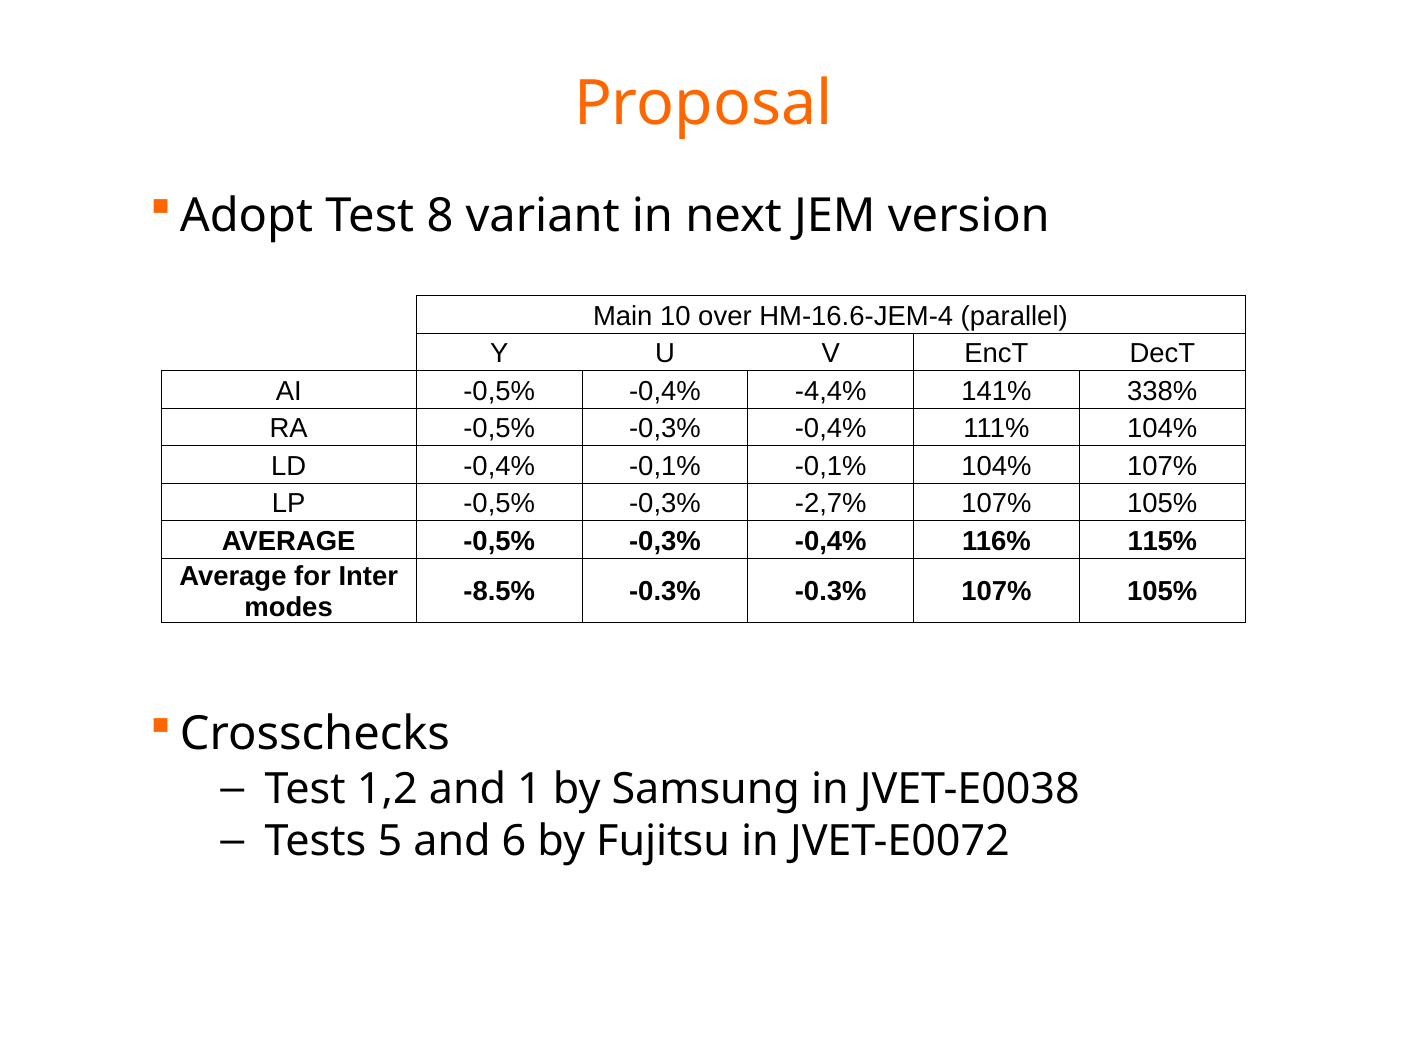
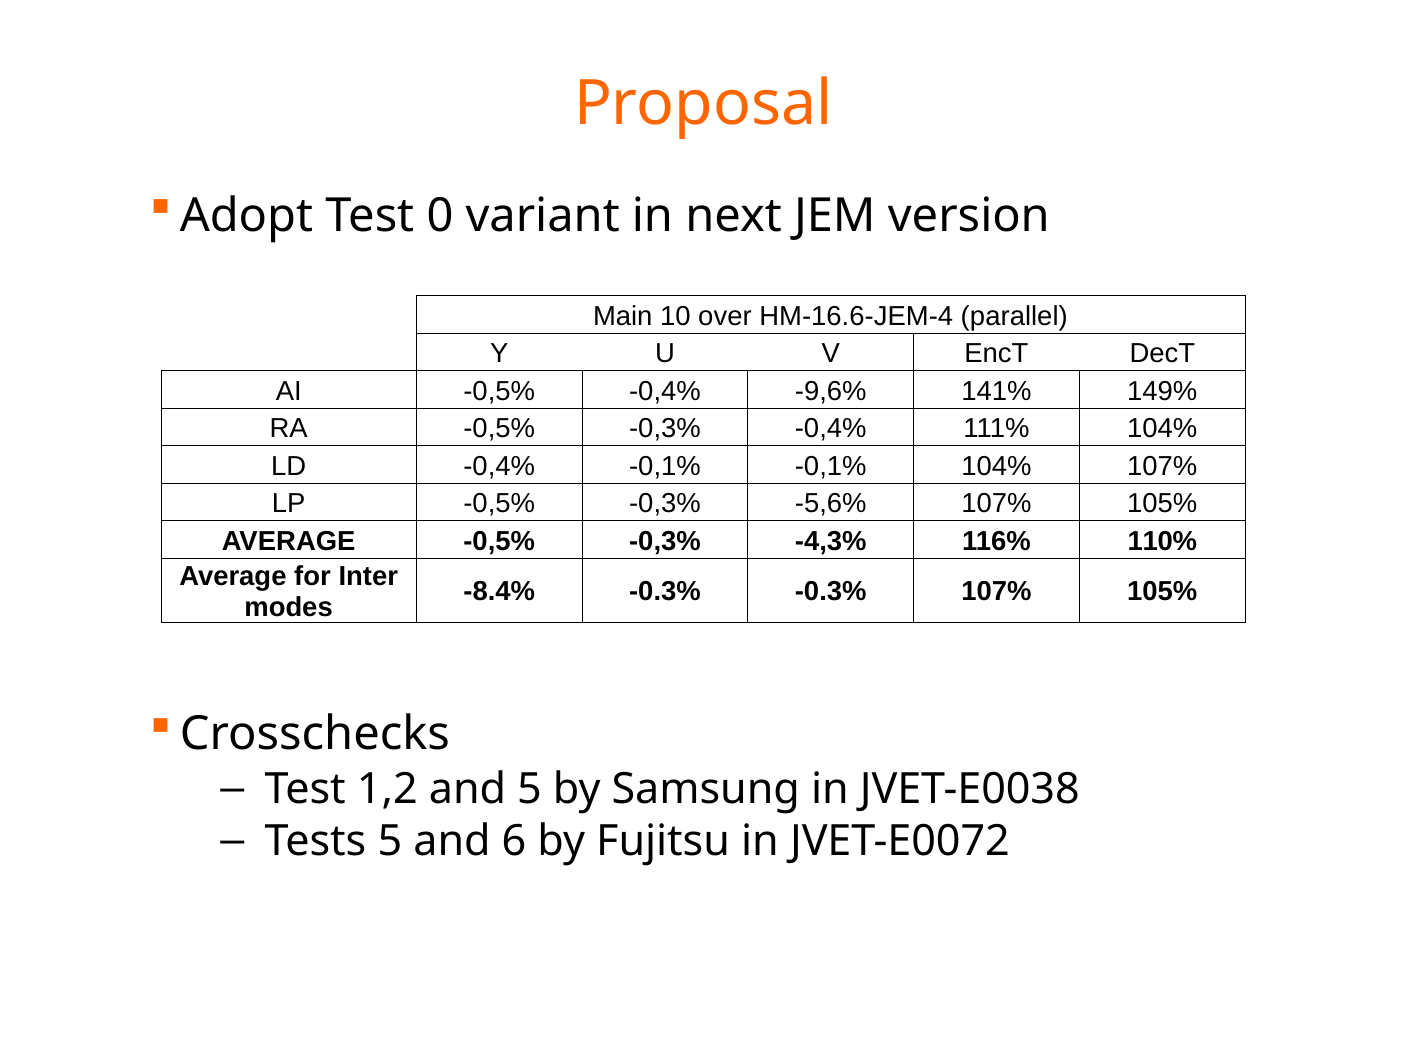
8: 8 -> 0
-4,4%: -4,4% -> -9,6%
338%: 338% -> 149%
-2,7%: -2,7% -> -5,6%
AVERAGE -0,5% -0,3% -0,4%: -0,4% -> -4,3%
115%: 115% -> 110%
-8.5%: -8.5% -> -8.4%
and 1: 1 -> 5
